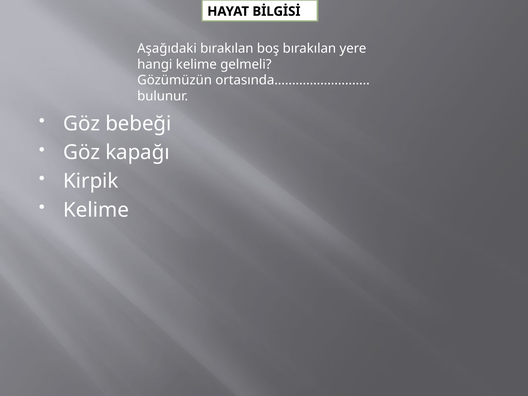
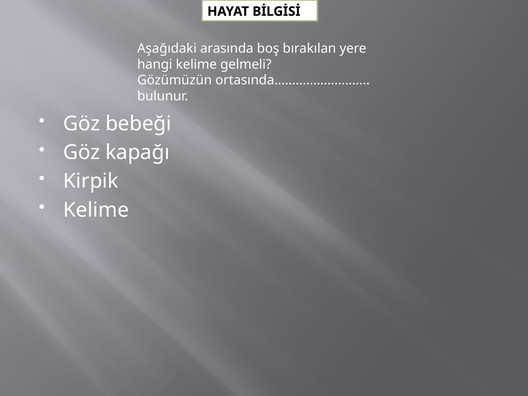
Aşağıdaki bırakılan: bırakılan -> arasında
